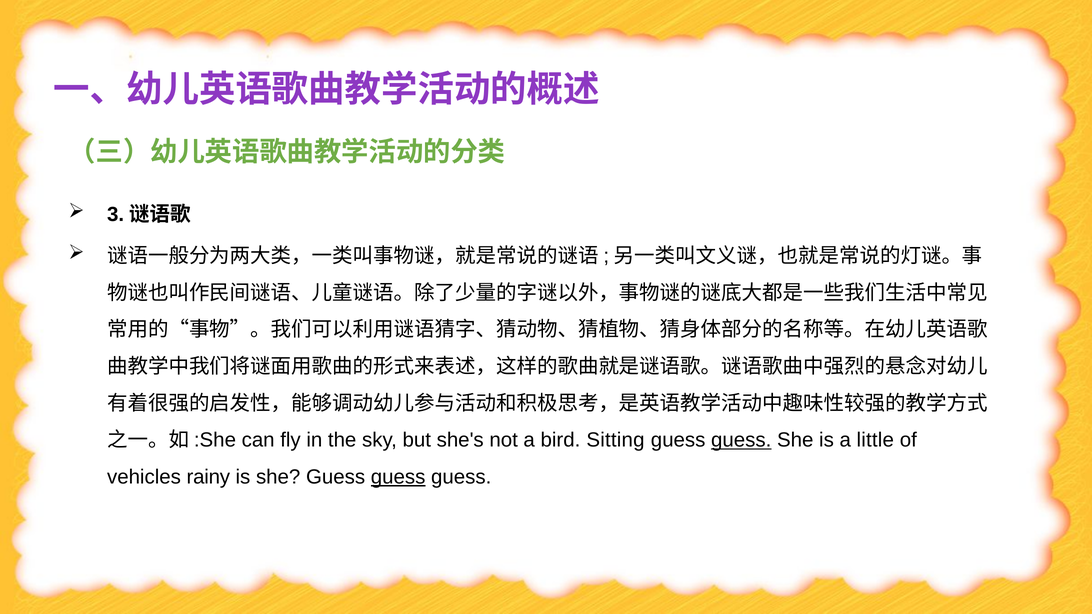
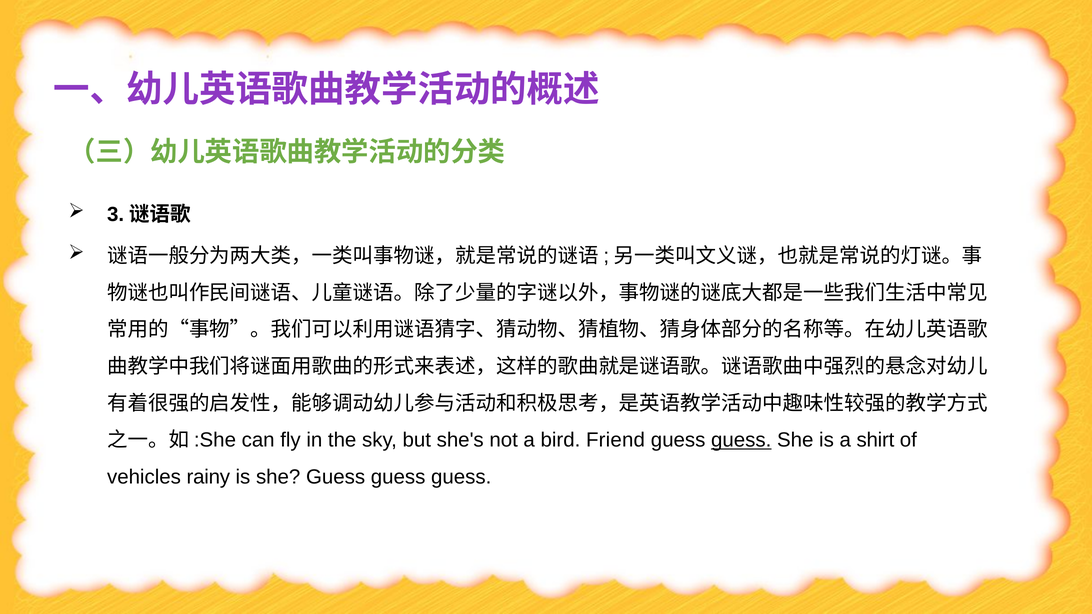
Sitting: Sitting -> Friend
little: little -> shirt
guess at (398, 477) underline: present -> none
